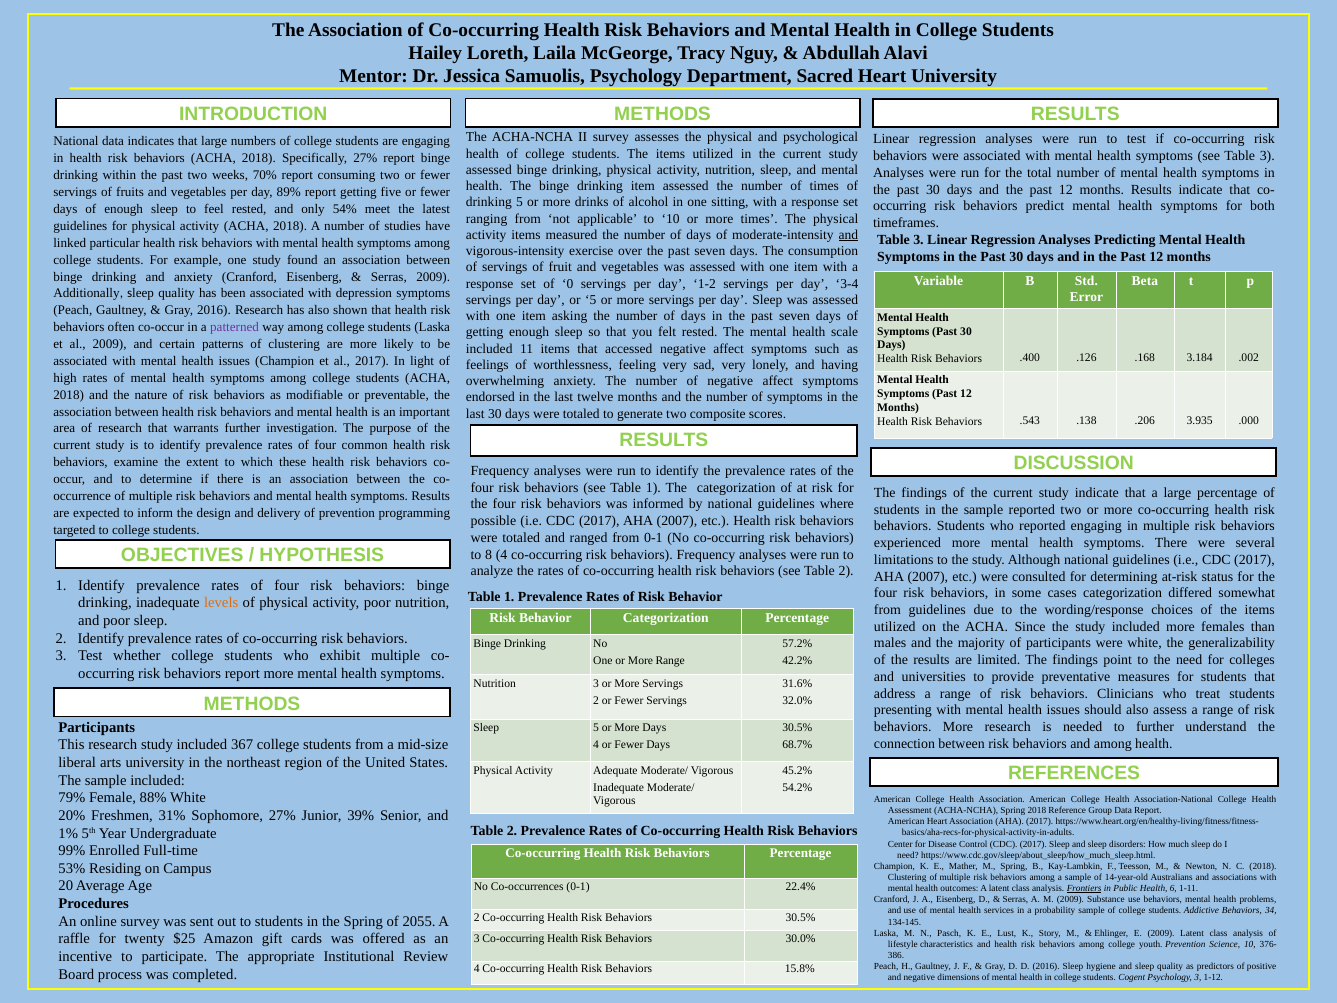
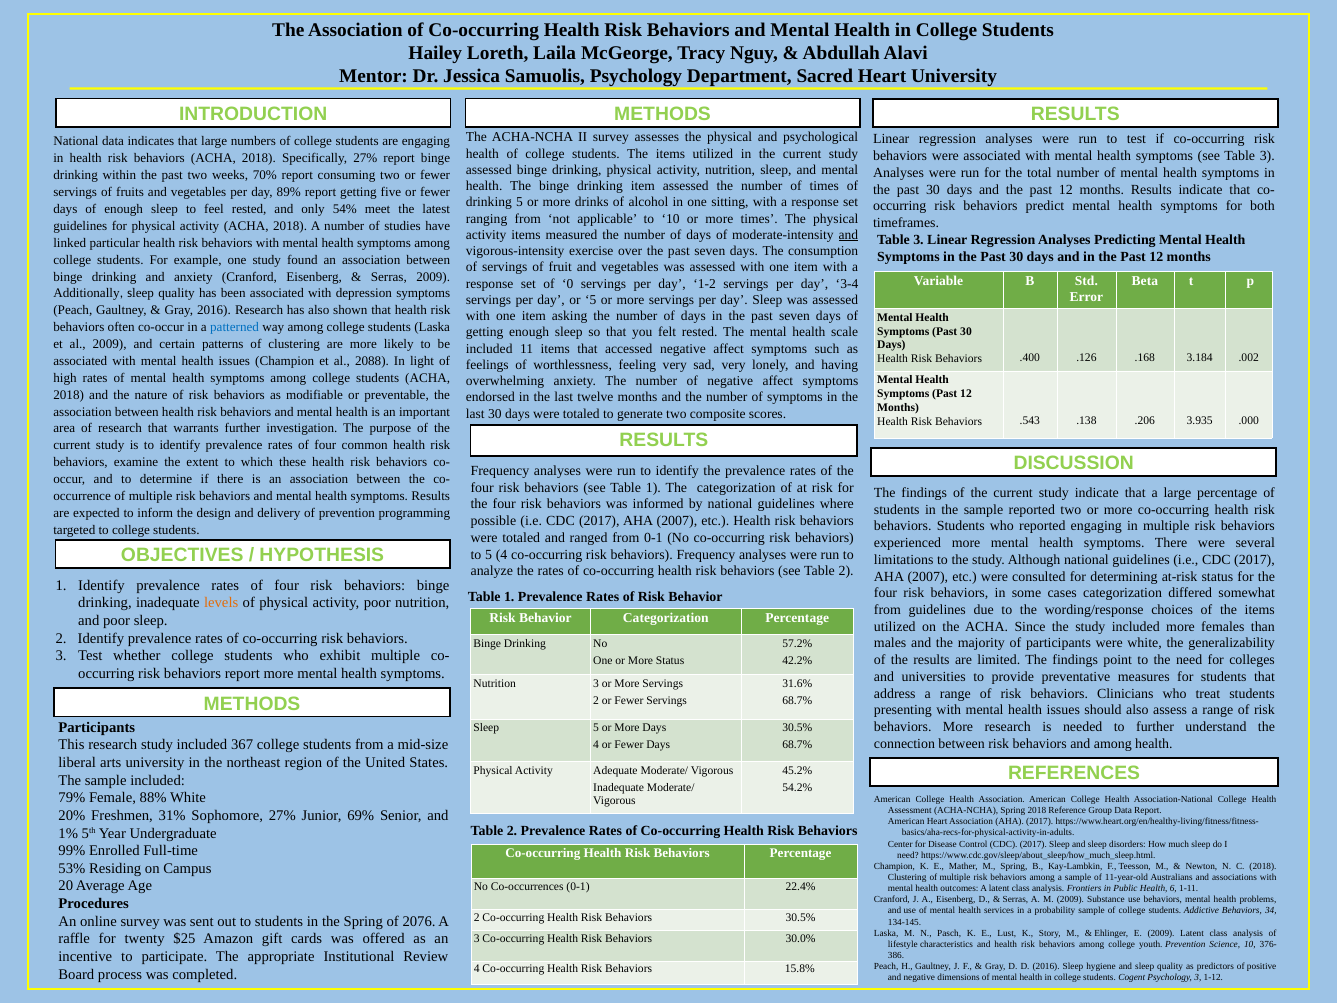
patterned colour: purple -> blue
al 2017: 2017 -> 2088
to 8: 8 -> 5
More Range: Range -> Status
32.0% at (797, 700): 32.0% -> 68.7%
39%: 39% -> 69%
14-year-old: 14-year-old -> 11-year-old
Frontiers underline: present -> none
2055: 2055 -> 2076
